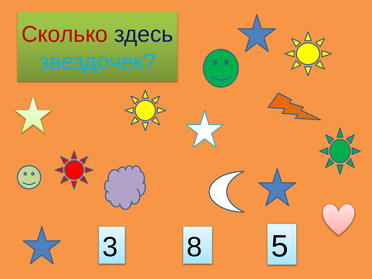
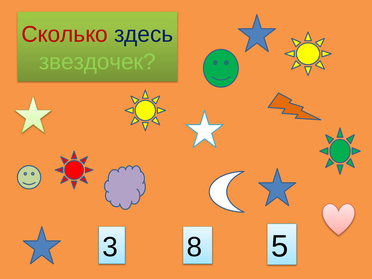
звездочек colour: light blue -> light green
